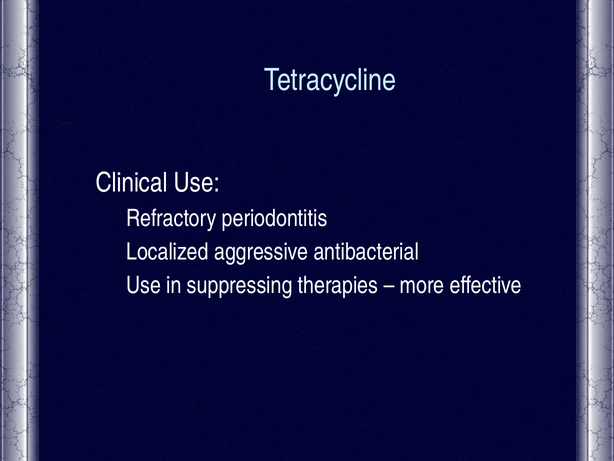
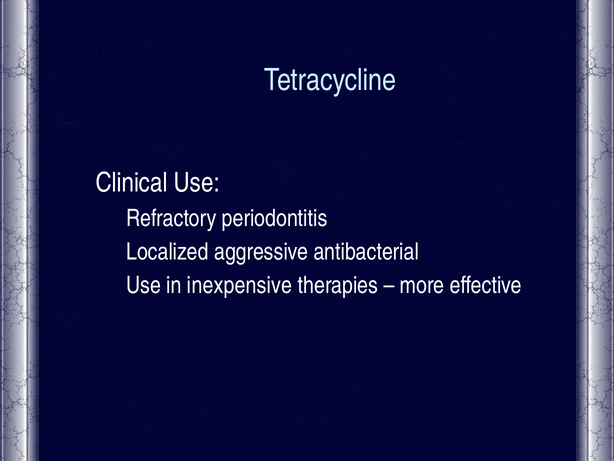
suppressing: suppressing -> inexpensive
